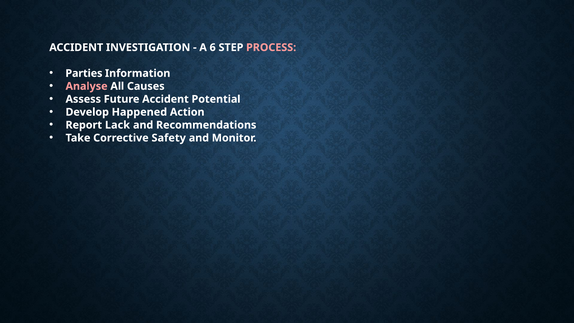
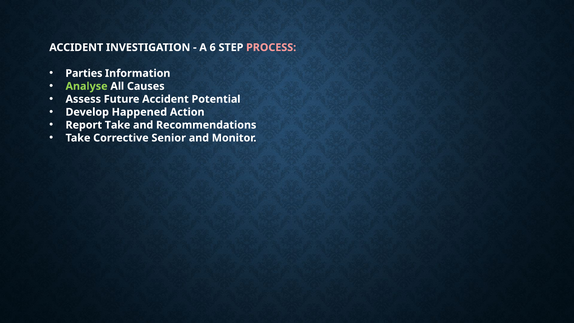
Analyse colour: pink -> light green
Report Lack: Lack -> Take
Safety: Safety -> Senior
